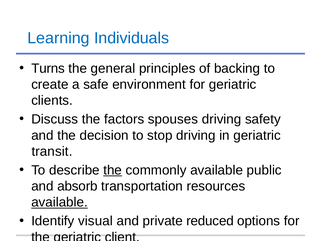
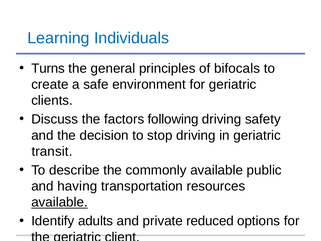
backing: backing -> bifocals
spouses: spouses -> following
the at (113, 170) underline: present -> none
absorb: absorb -> having
visual: visual -> adults
